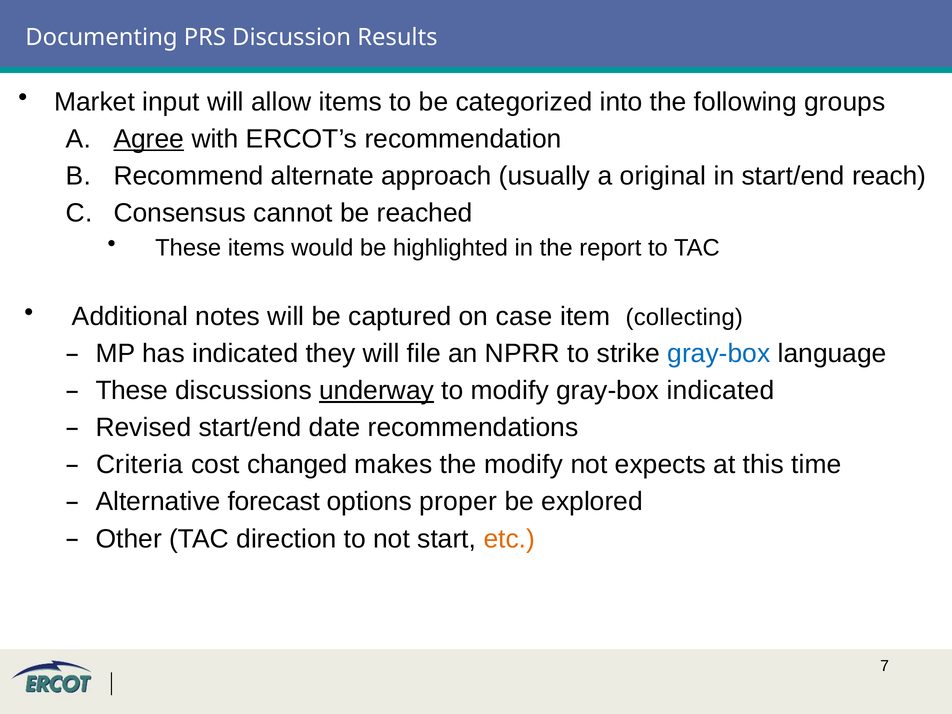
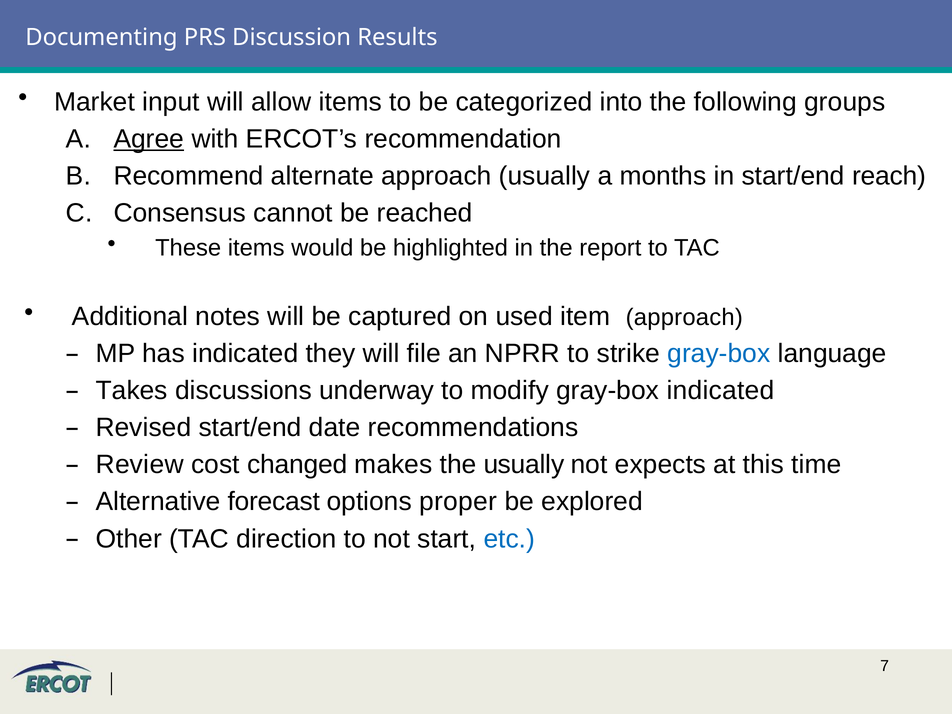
original: original -> months
case: case -> used
item collecting: collecting -> approach
These at (132, 391): These -> Takes
underway underline: present -> none
Criteria: Criteria -> Review
the modify: modify -> usually
etc colour: orange -> blue
